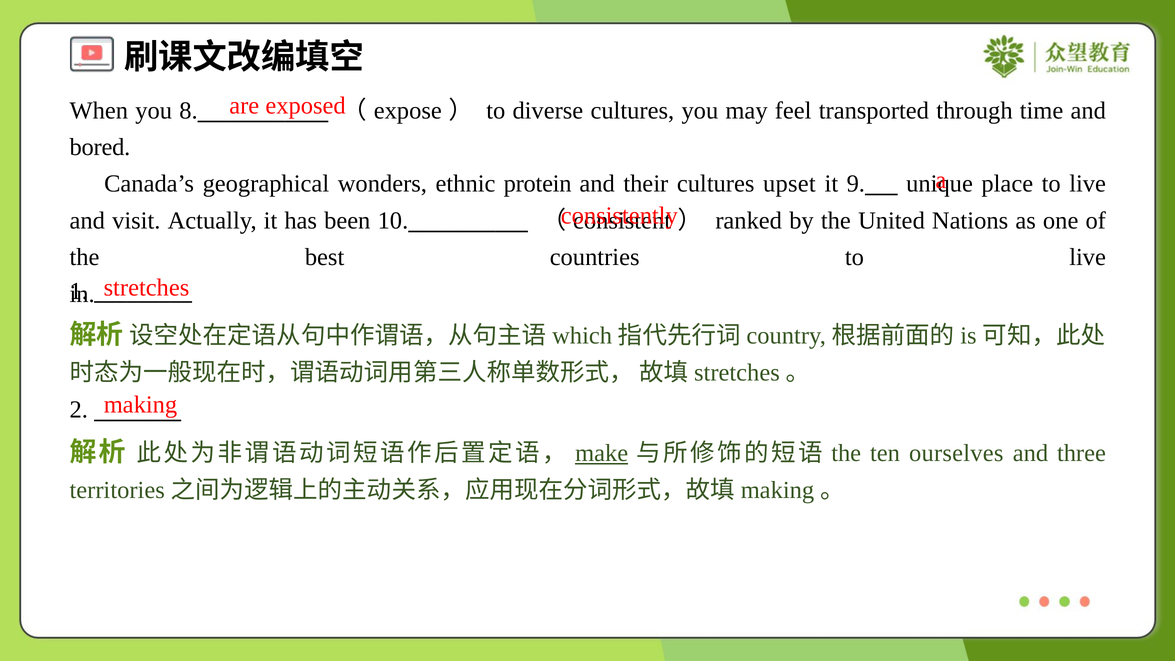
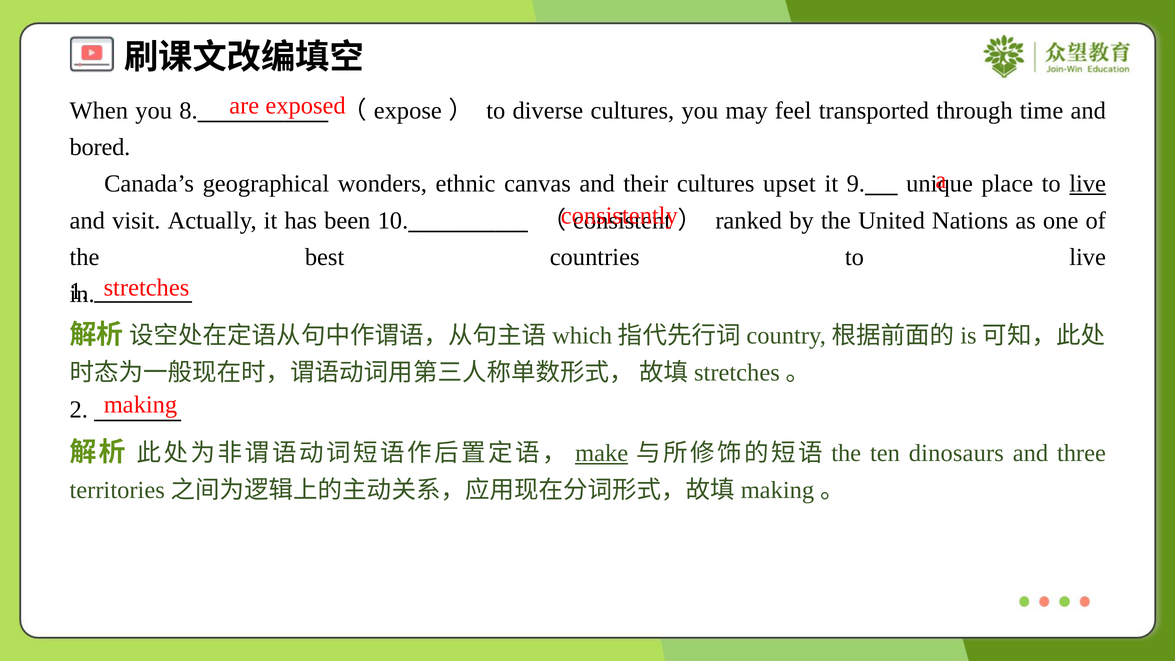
protein: protein -> canvas
live at (1088, 184) underline: none -> present
ourselves: ourselves -> dinosaurs
